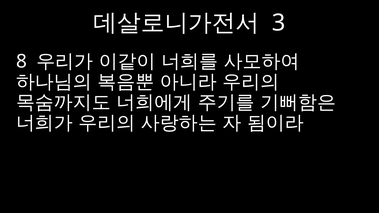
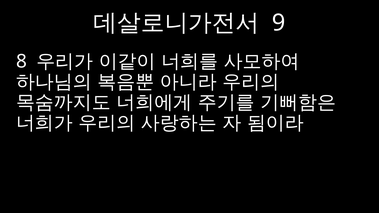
3: 3 -> 9
